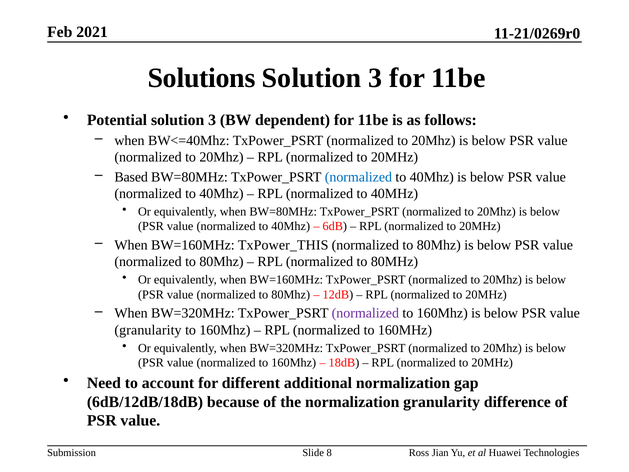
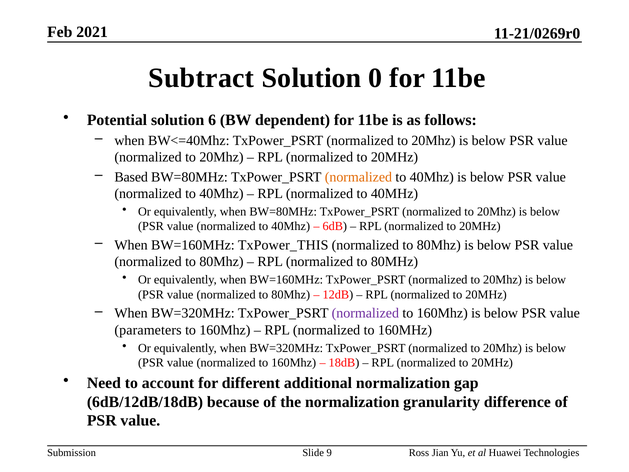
Solutions: Solutions -> Subtract
3 at (375, 78): 3 -> 0
Potential solution 3: 3 -> 6
normalized at (358, 177) colour: blue -> orange
granularity at (148, 330): granularity -> parameters
8: 8 -> 9
